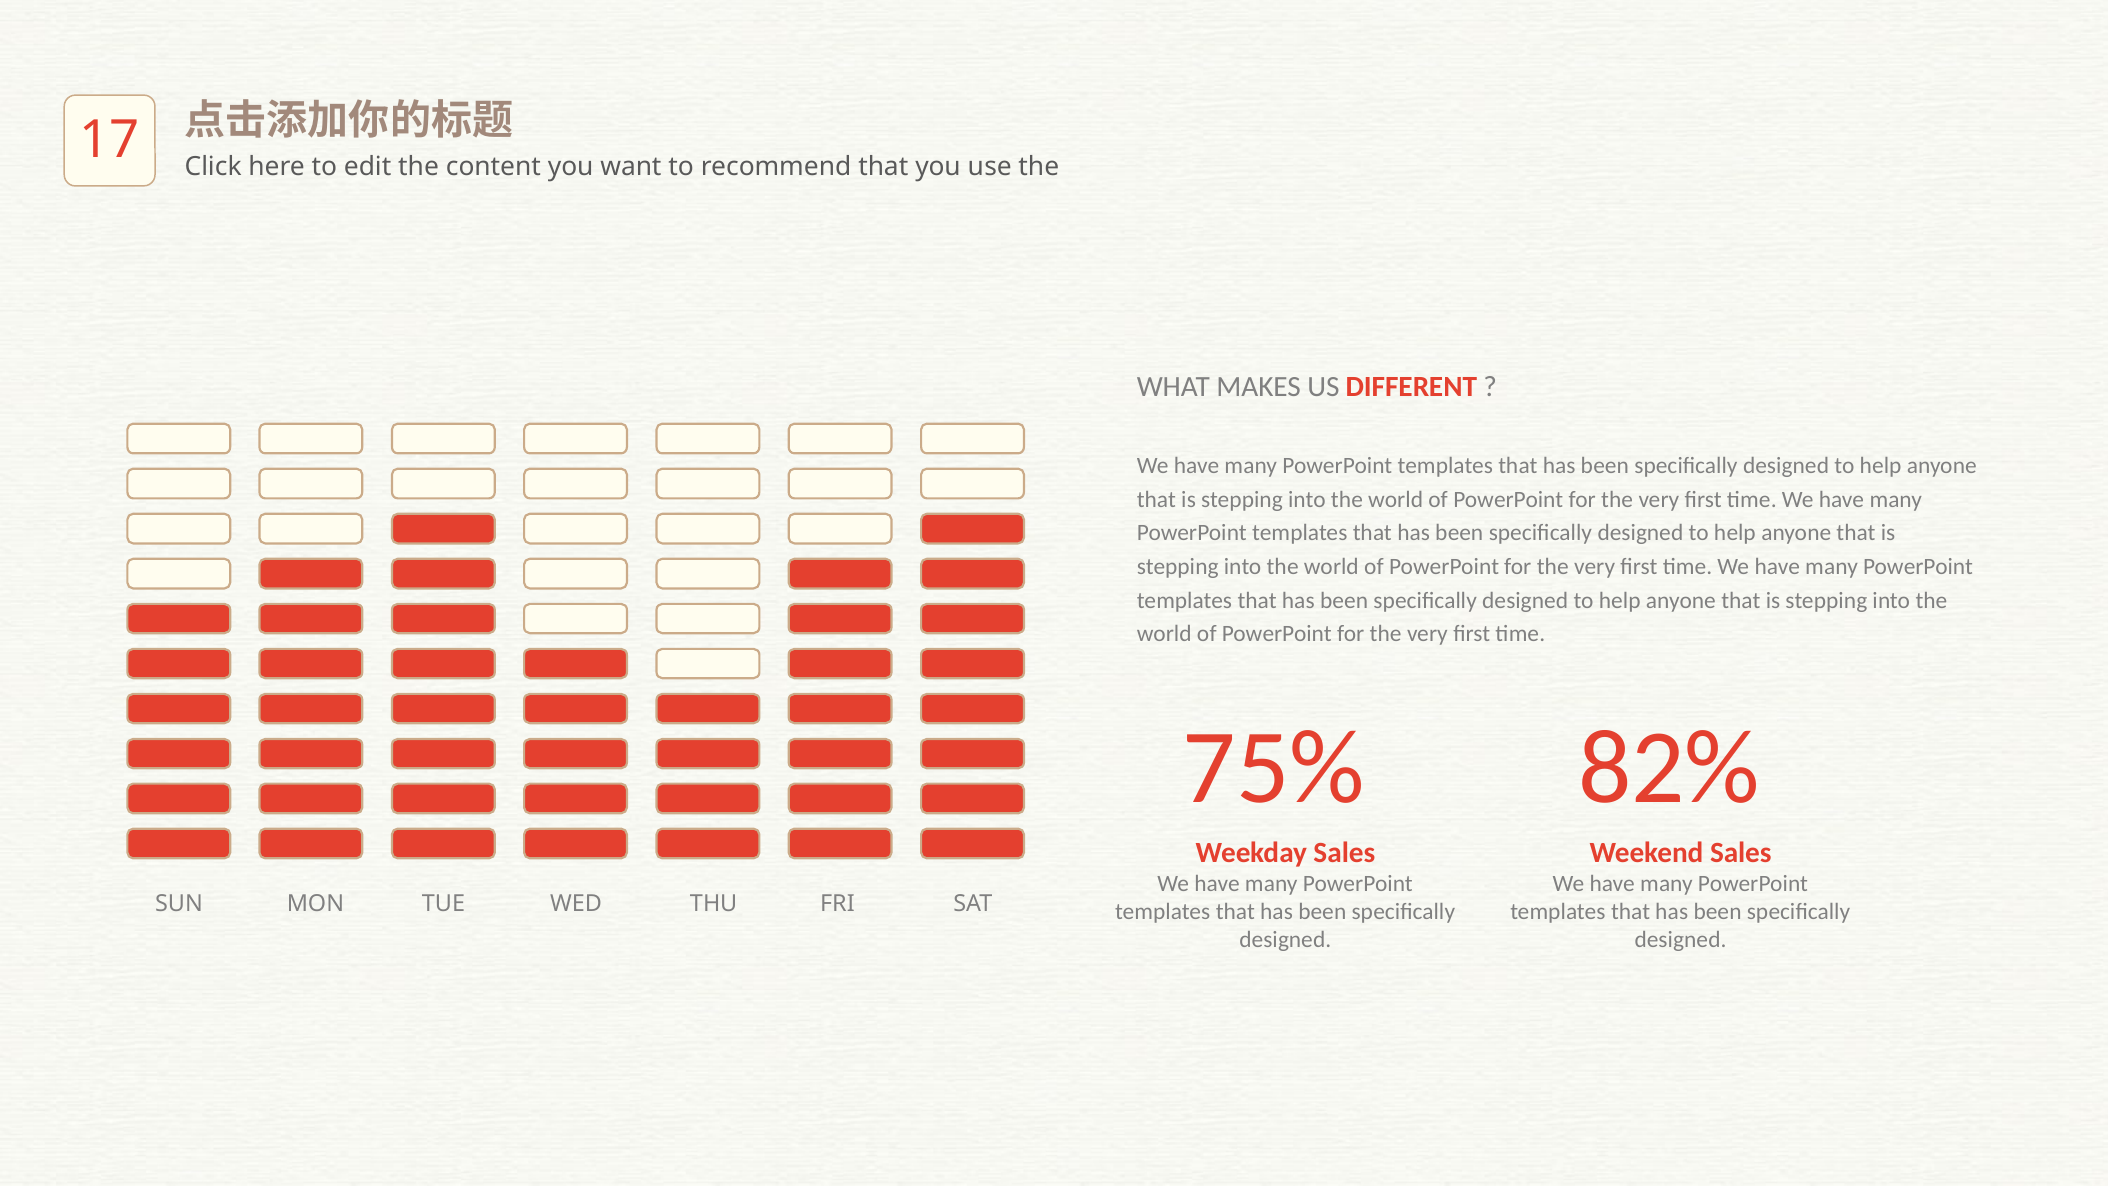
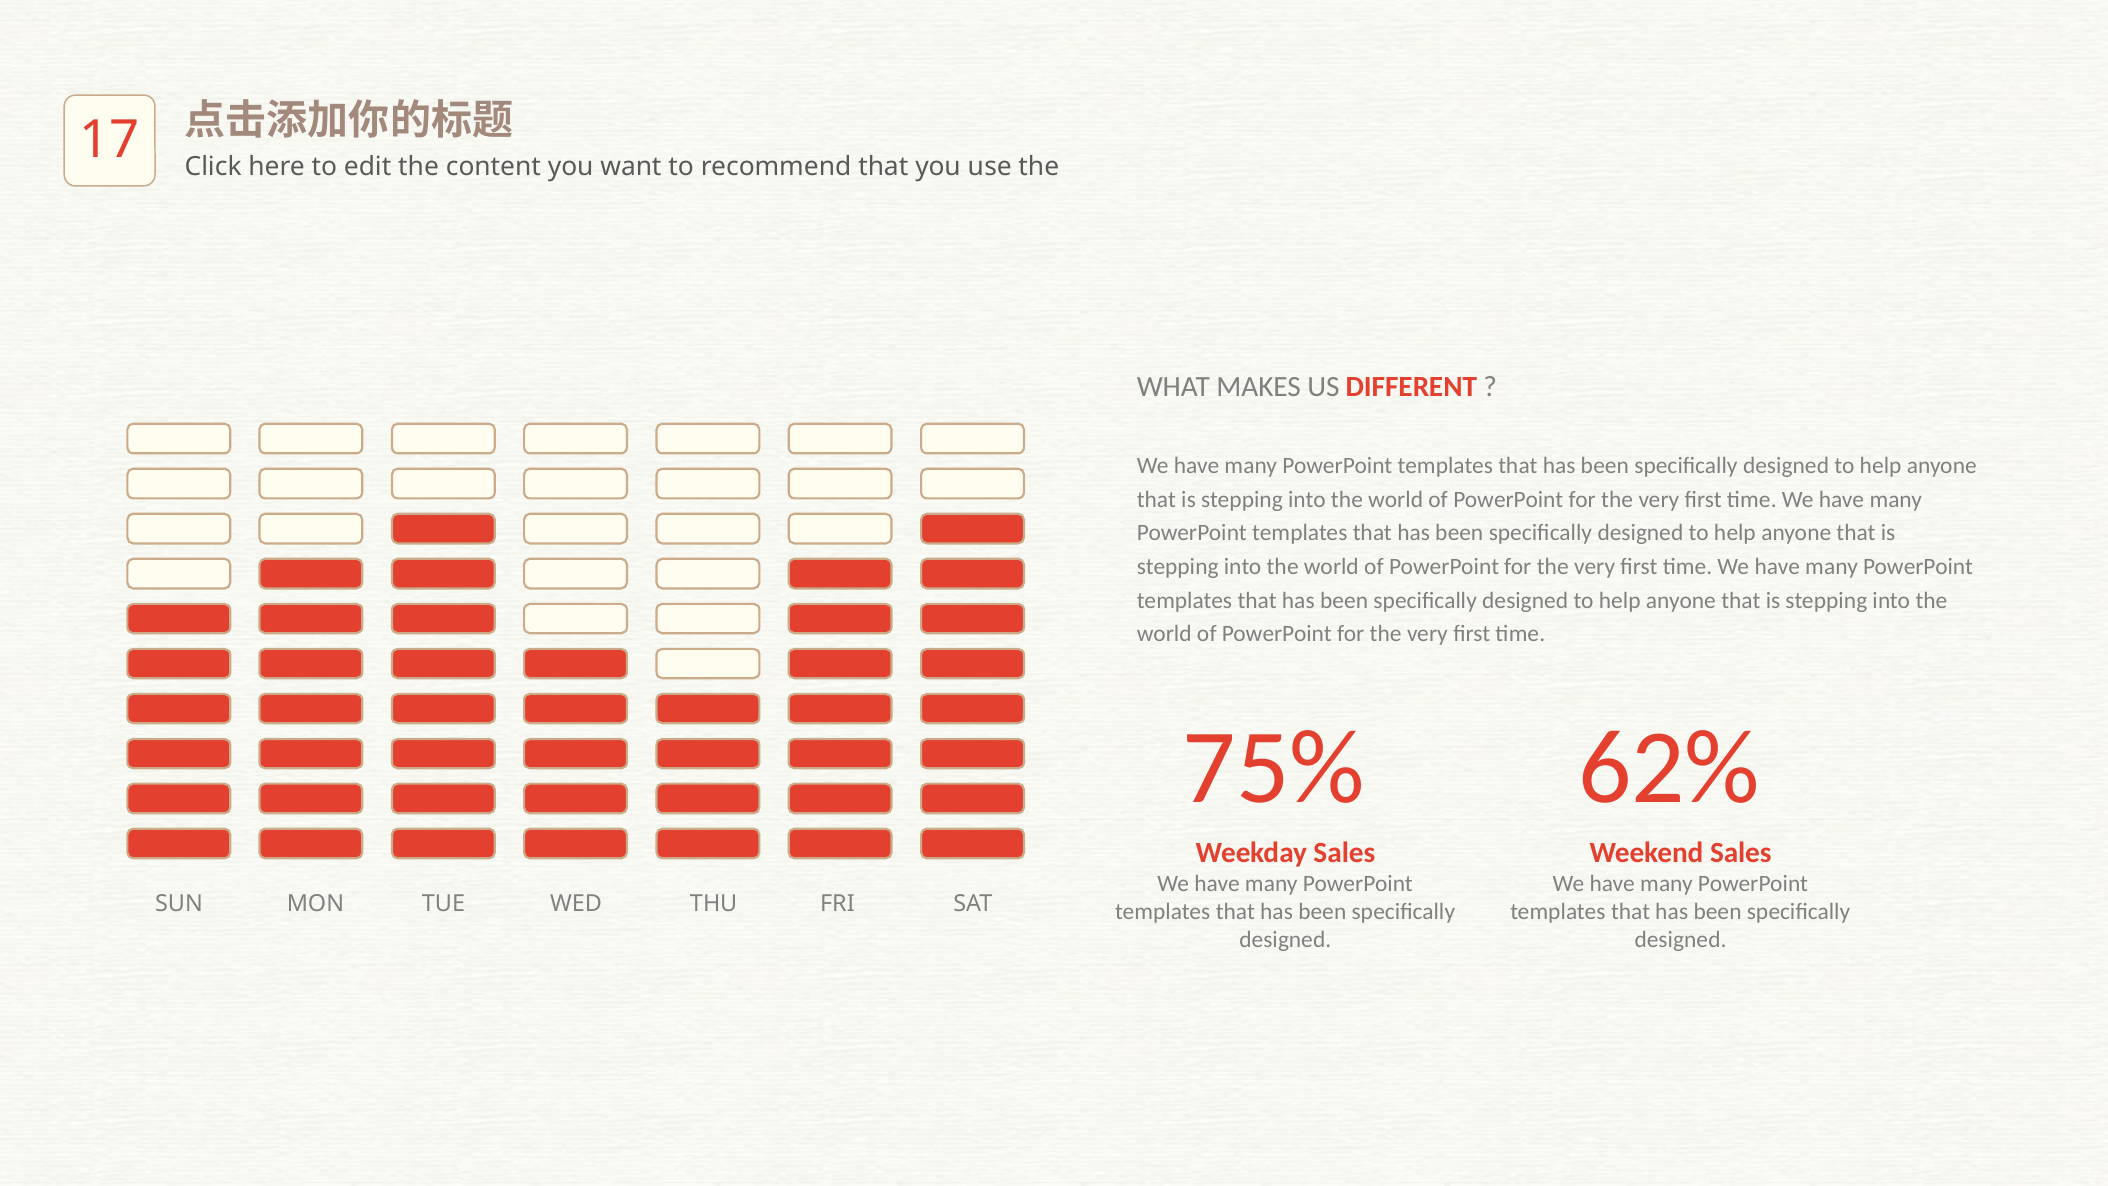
82%: 82% -> 62%
